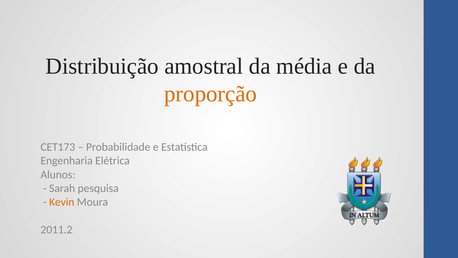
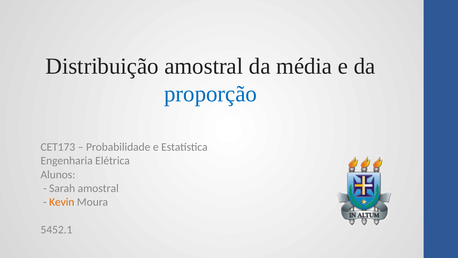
proporção colour: orange -> blue
Sarah pesquisa: pesquisa -> amostral
2011.2: 2011.2 -> 5452.1
